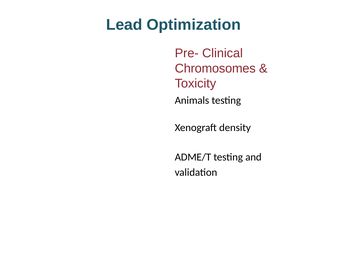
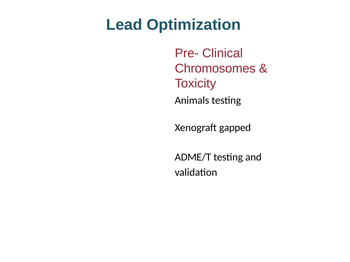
density: density -> gapped
